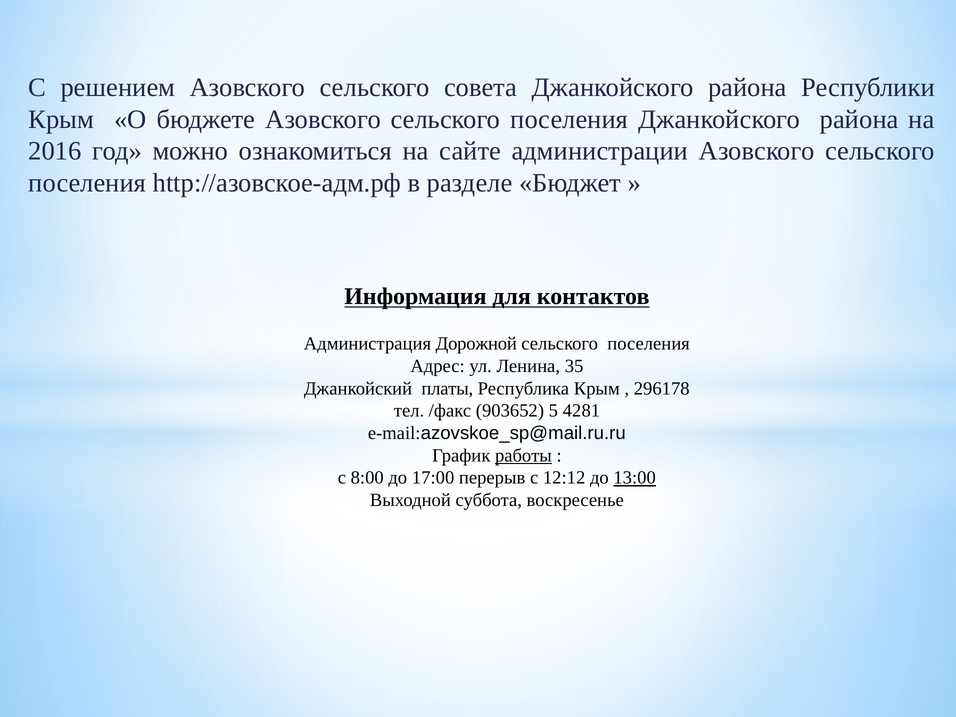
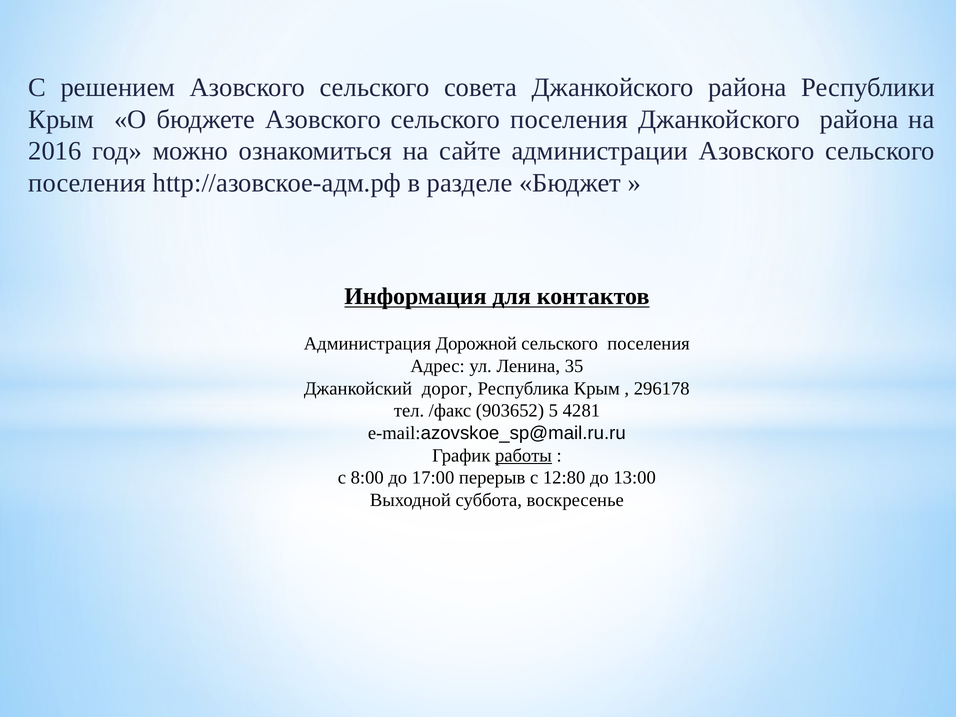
платы: платы -> дорог
12:12: 12:12 -> 12:80
13:00 underline: present -> none
